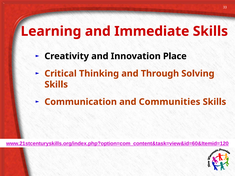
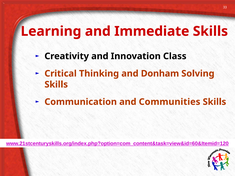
Place: Place -> Class
Through: Through -> Donham
